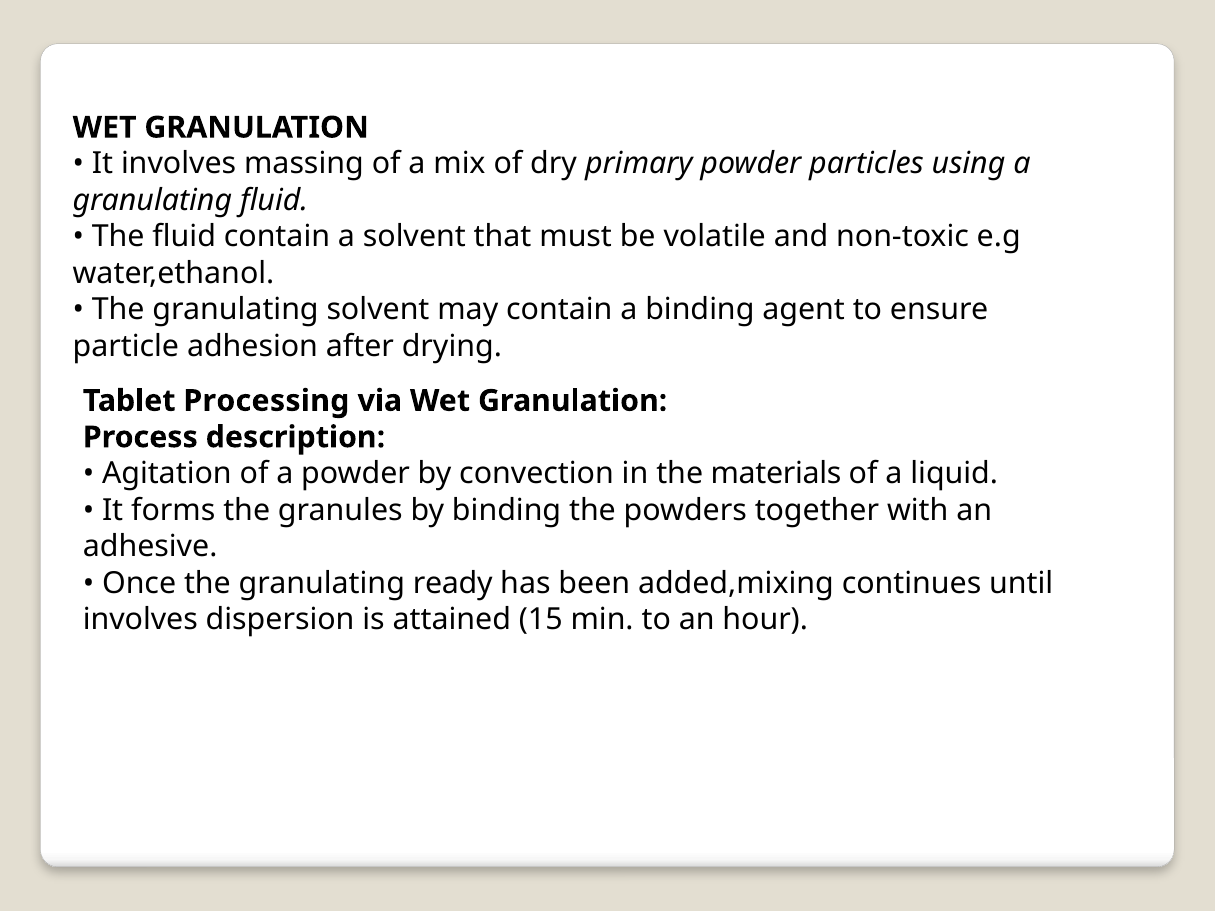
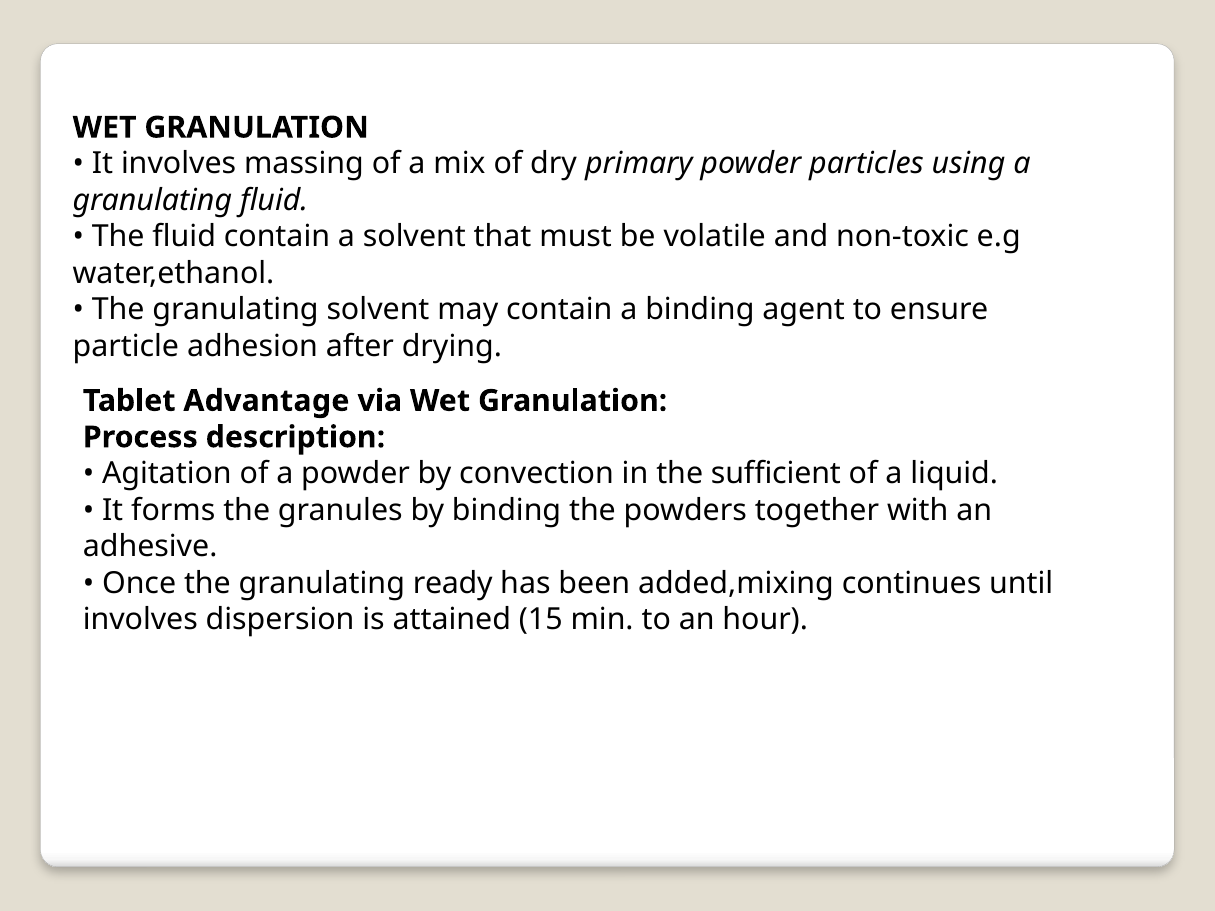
Processing: Processing -> Advantage
materials: materials -> sufficient
